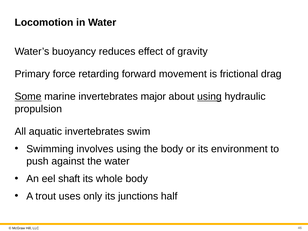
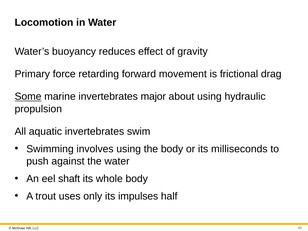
using at (209, 97) underline: present -> none
environment: environment -> milliseconds
junctions: junctions -> impulses
